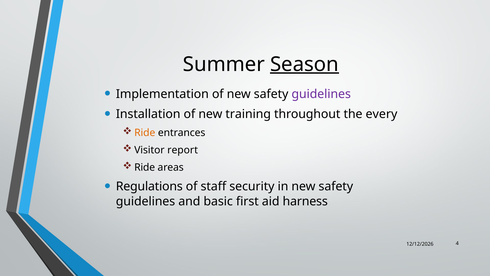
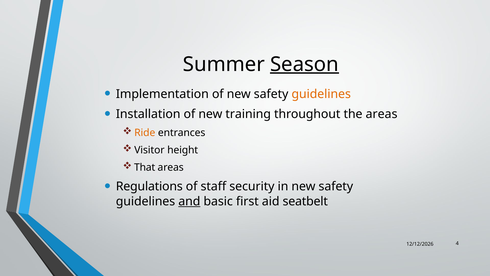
guidelines at (321, 94) colour: purple -> orange
the every: every -> areas
report: report -> height
Ride at (145, 167): Ride -> That
and underline: none -> present
harness: harness -> seatbelt
